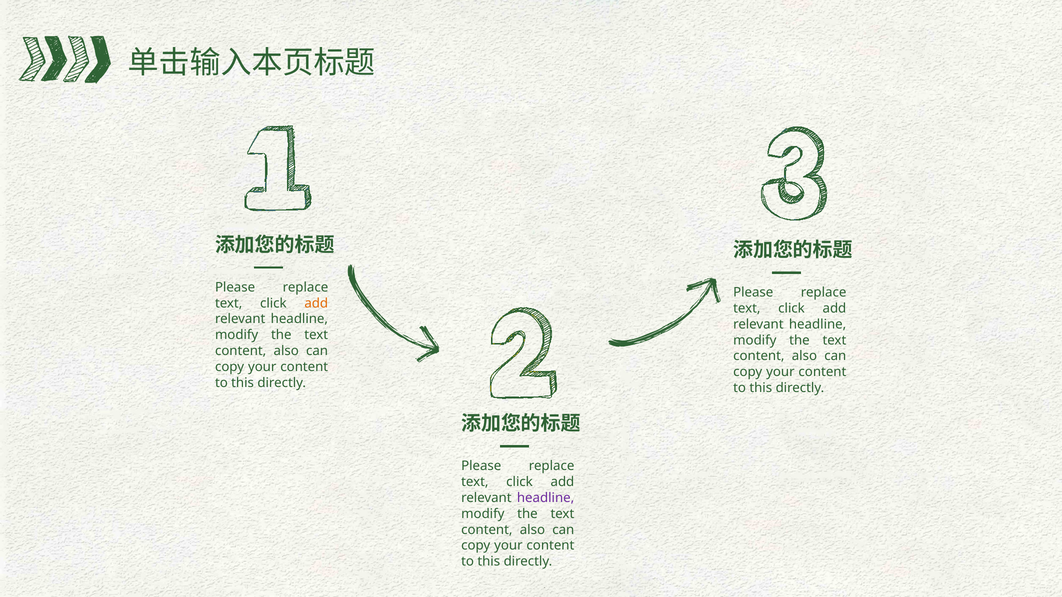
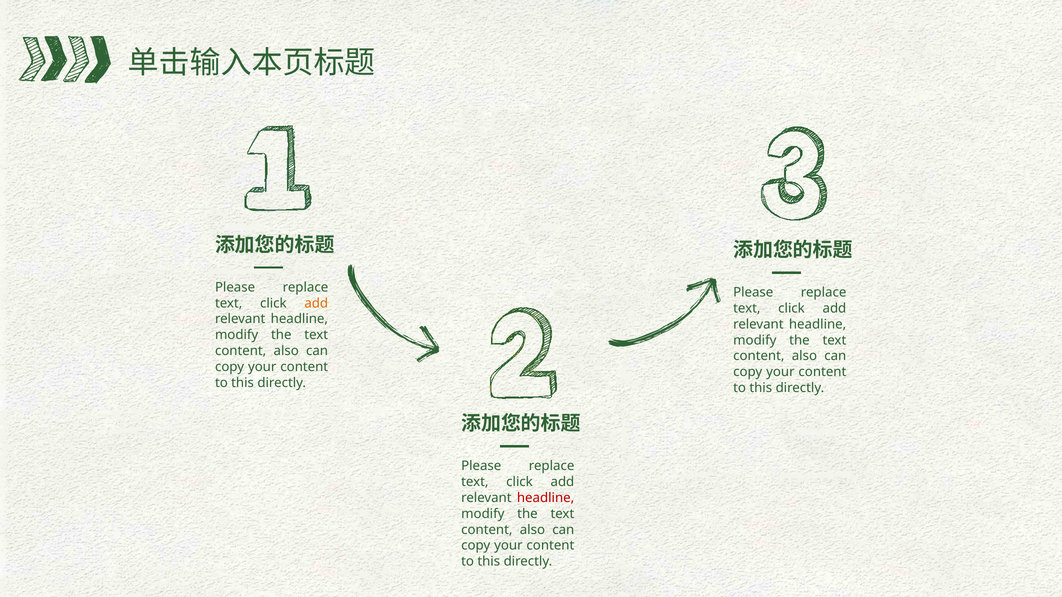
headline at (546, 498) colour: purple -> red
